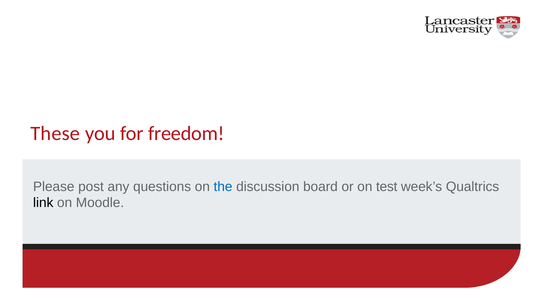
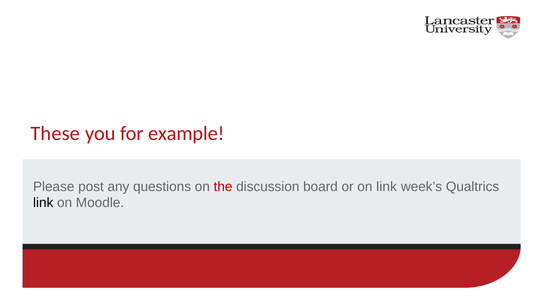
freedom: freedom -> example
the colour: blue -> red
on test: test -> link
